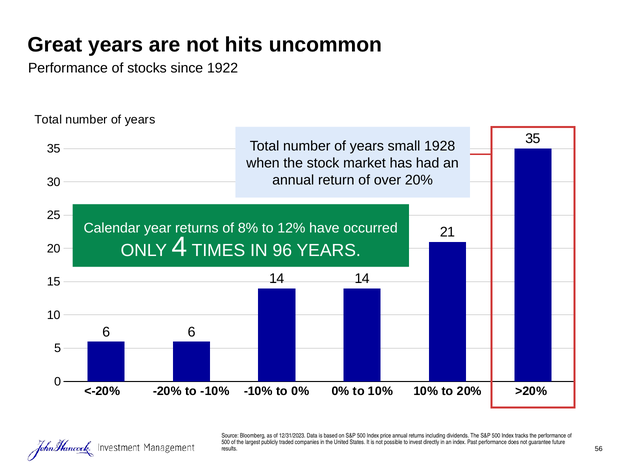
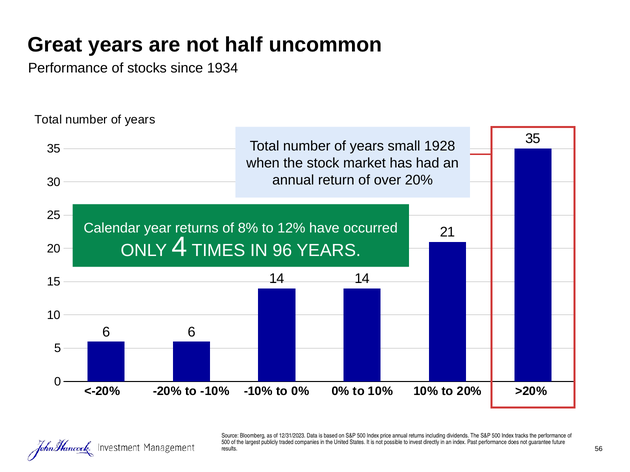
hits: hits -> half
1922: 1922 -> 1934
